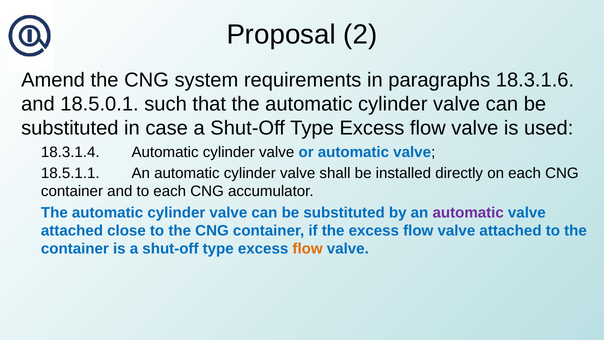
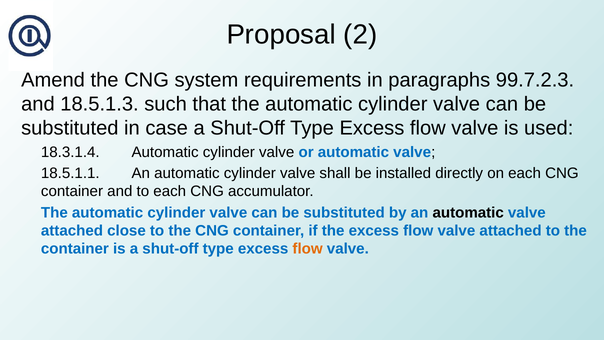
18.3.1.6: 18.3.1.6 -> 99.7.2.3
18.5.0.1: 18.5.0.1 -> 18.5.1.3
automatic at (468, 212) colour: purple -> black
